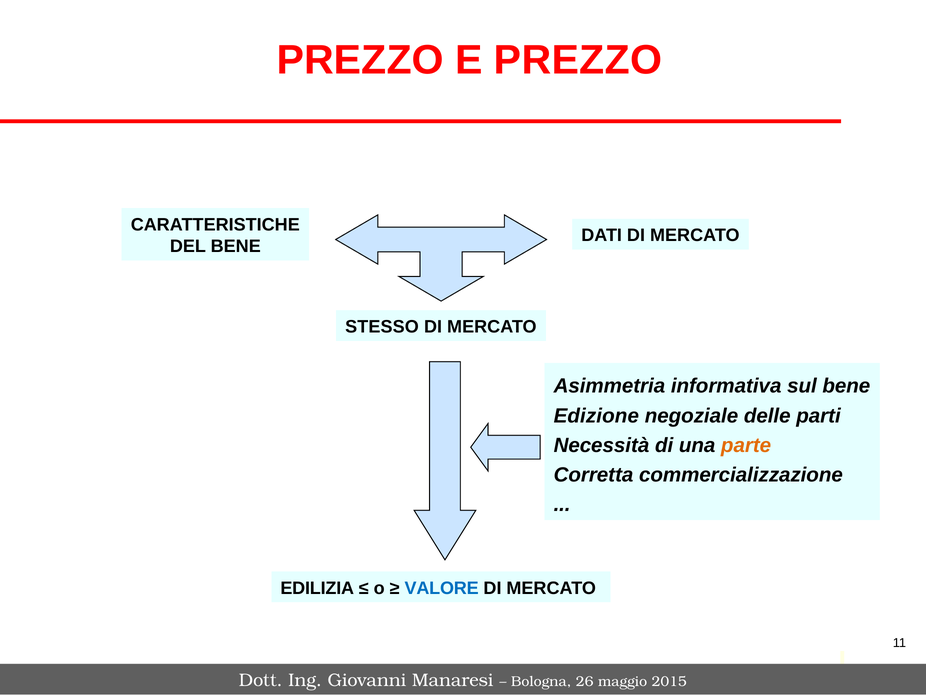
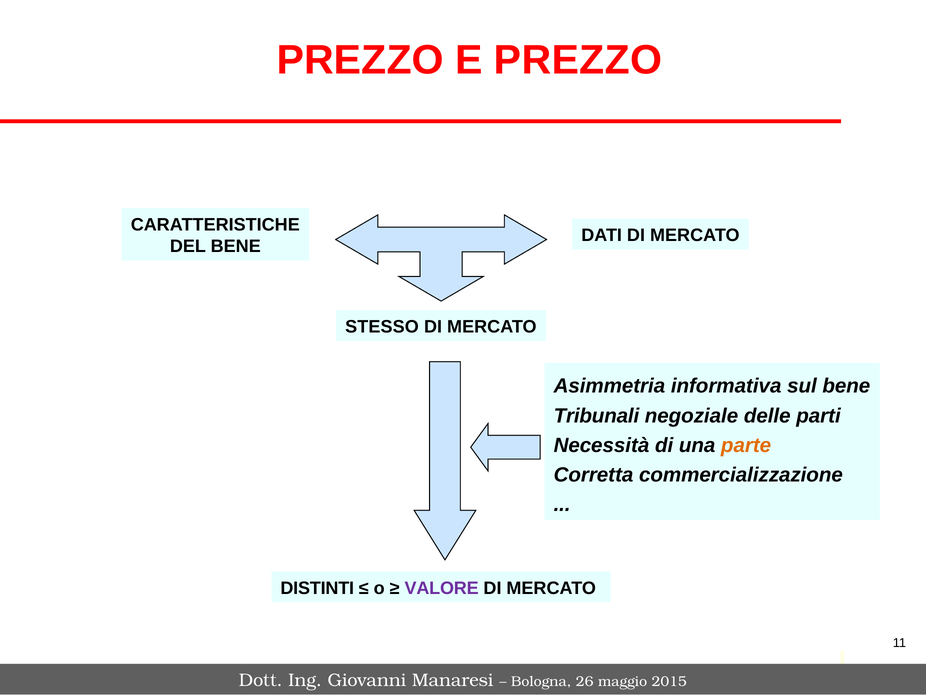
Edizione: Edizione -> Tribunali
EDILIZIA: EDILIZIA -> DISTINTI
VALORE colour: blue -> purple
